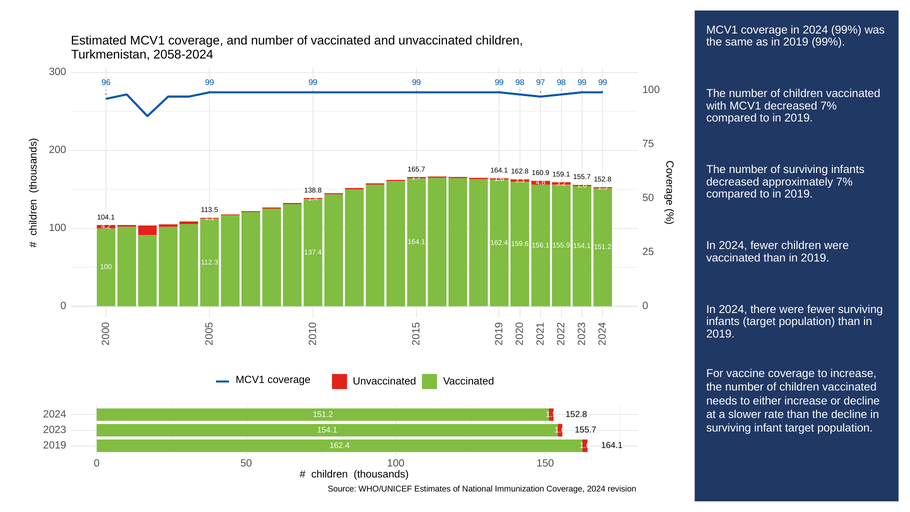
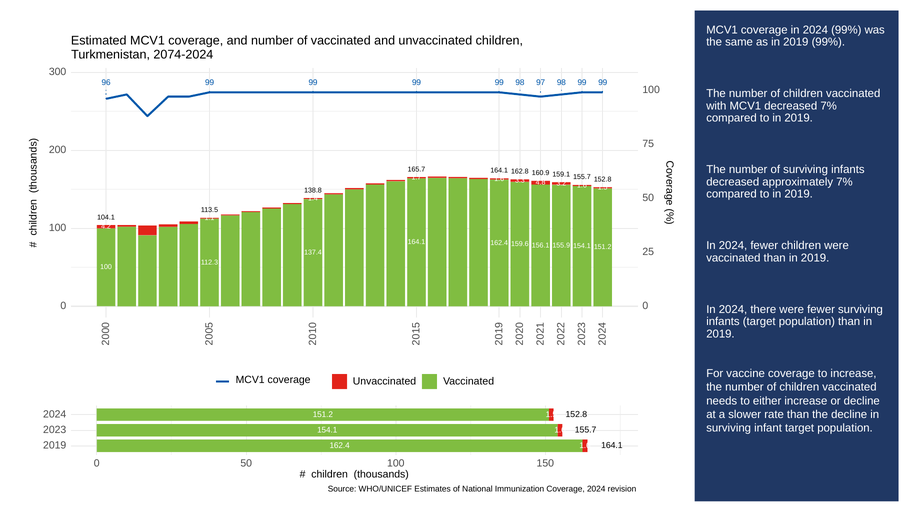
2058-2024: 2058-2024 -> 2074-2024
